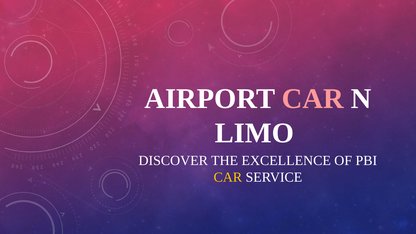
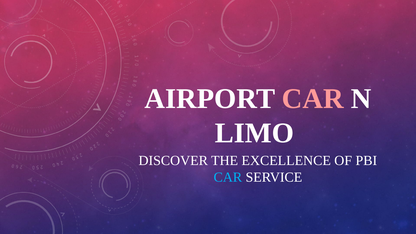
CAR at (228, 177) colour: yellow -> light blue
